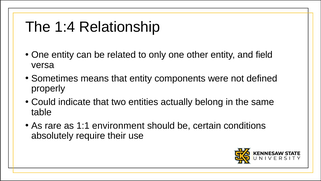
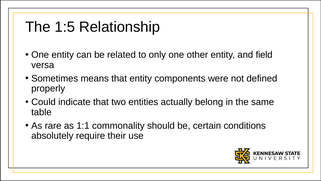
1:4: 1:4 -> 1:5
environment: environment -> commonality
